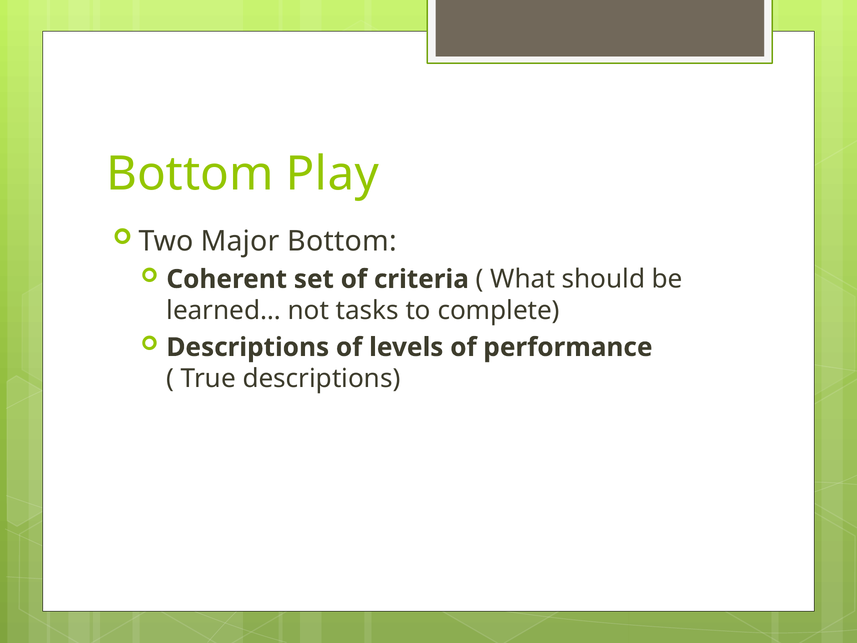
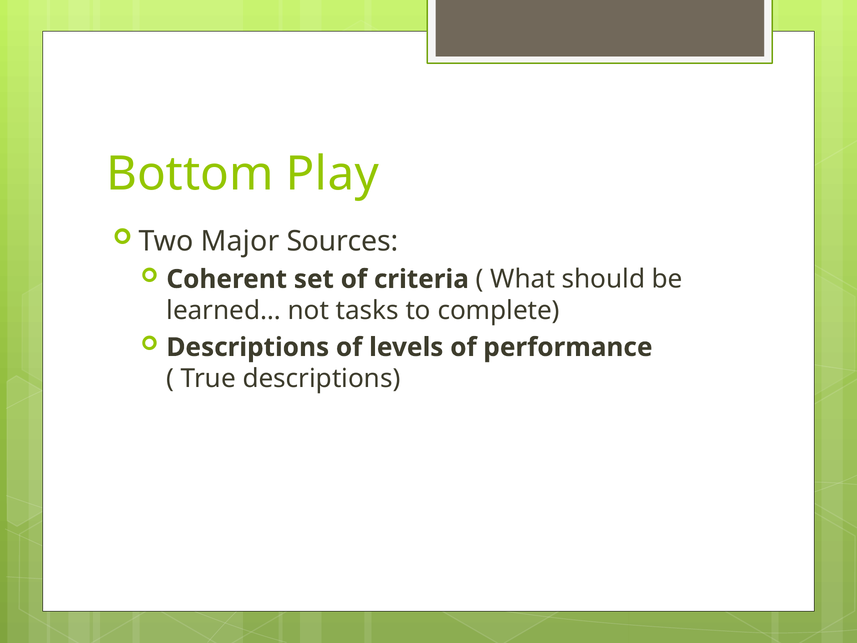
Major Bottom: Bottom -> Sources
